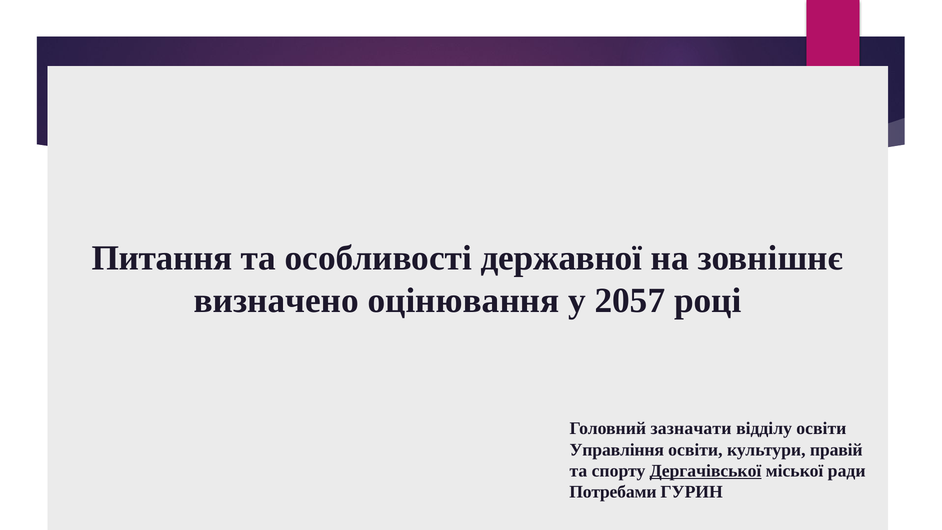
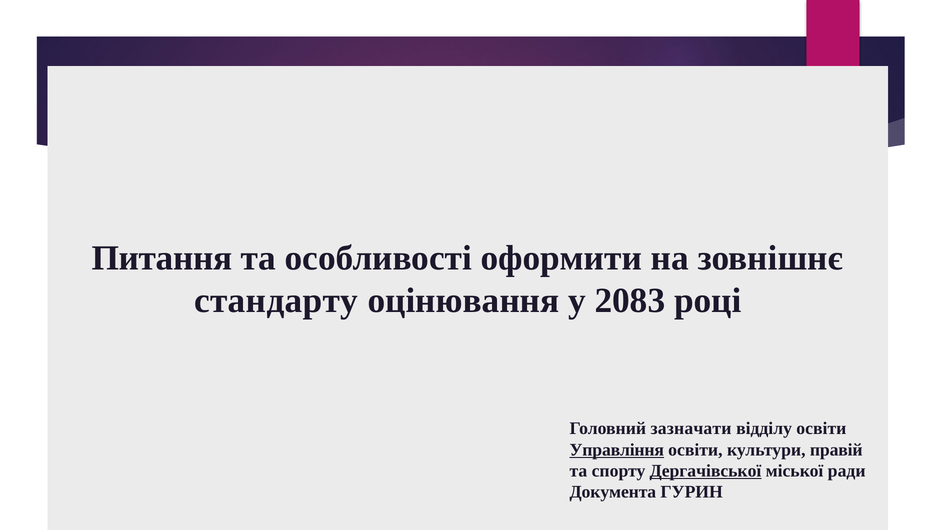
державної: державної -> оформити
визначено: визначено -> стандарту
2057: 2057 -> 2083
Управління underline: none -> present
Потребами: Потребами -> Документа
